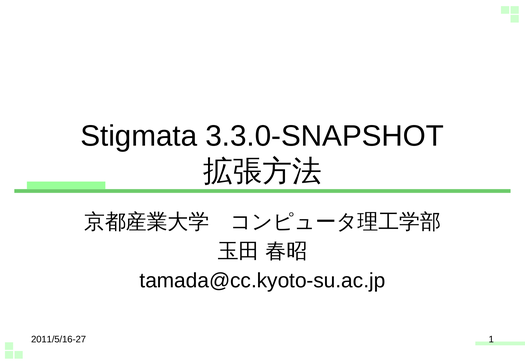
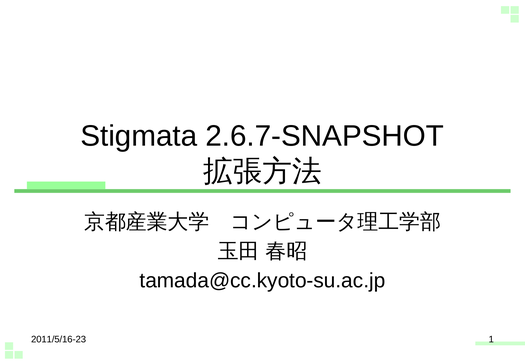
3.3.0-SNAPSHOT: 3.3.0-SNAPSHOT -> 2.6.7-SNAPSHOT
2011/5/16-27: 2011/5/16-27 -> 2011/5/16-23
